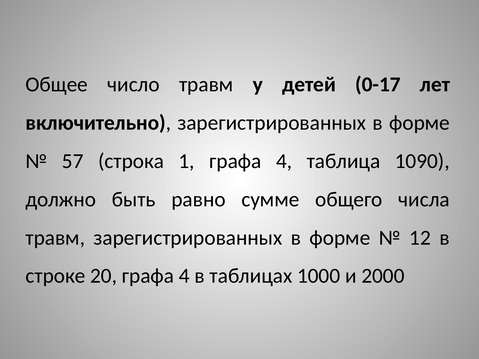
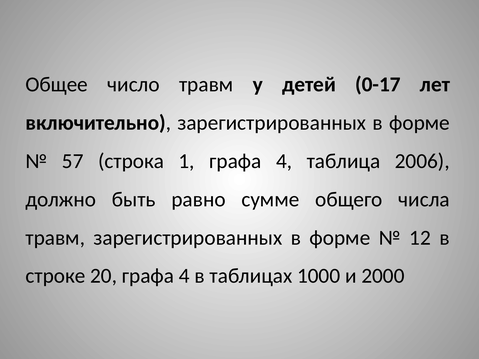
1090: 1090 -> 2006
